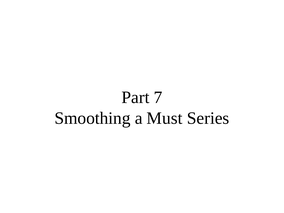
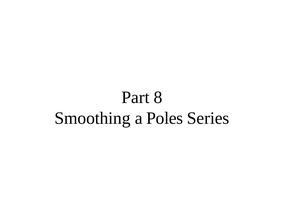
7: 7 -> 8
Must: Must -> Poles
